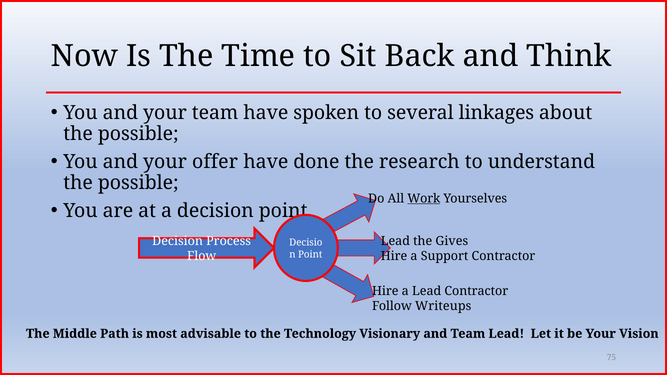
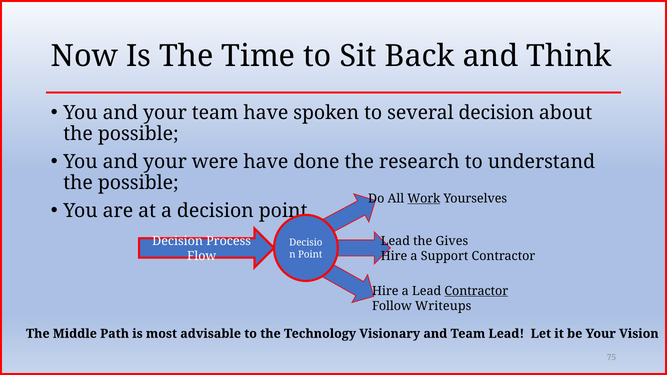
several linkages: linkages -> decision
offer: offer -> were
Contractor at (476, 291) underline: none -> present
